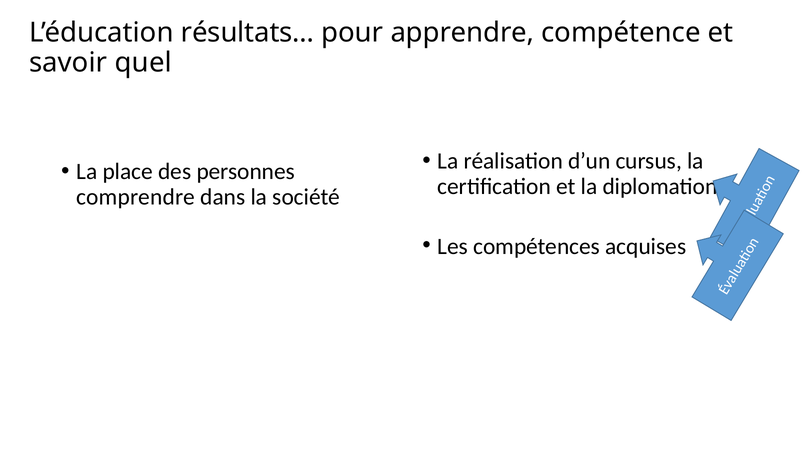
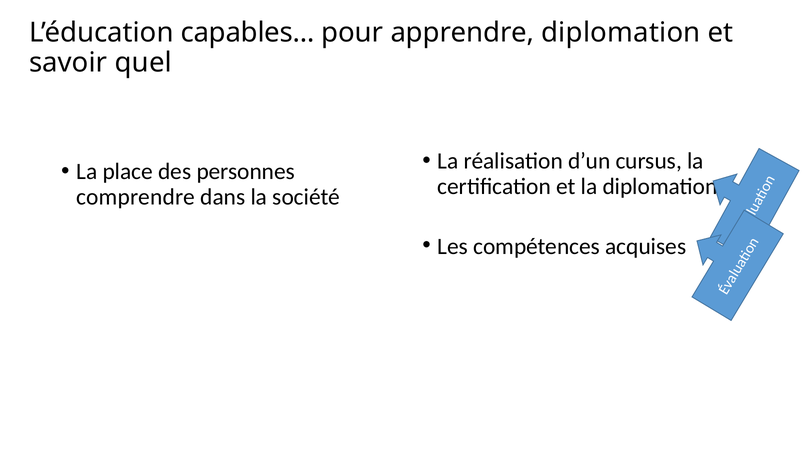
résultats…: résultats… -> capables…
apprendre compétence: compétence -> diplomation
